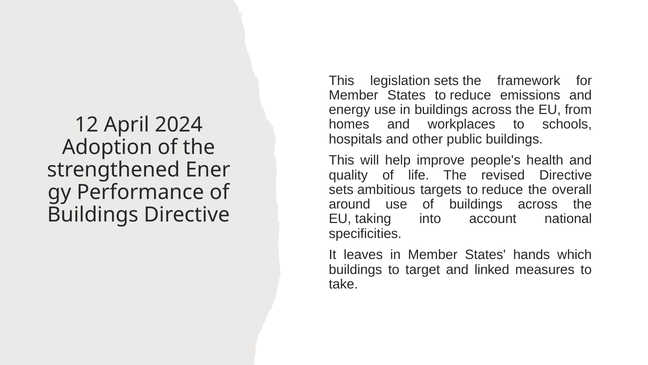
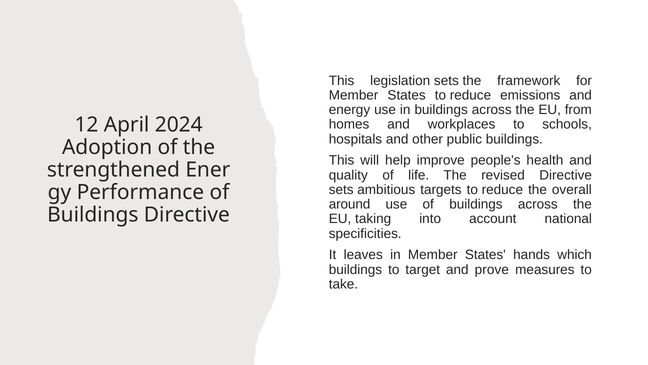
linked: linked -> prove
